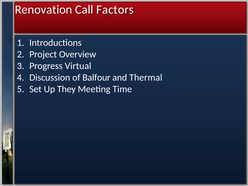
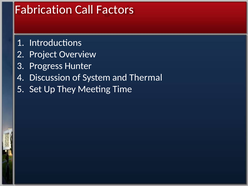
Renovation: Renovation -> Fabrication
Virtual: Virtual -> Hunter
Balfour: Balfour -> System
